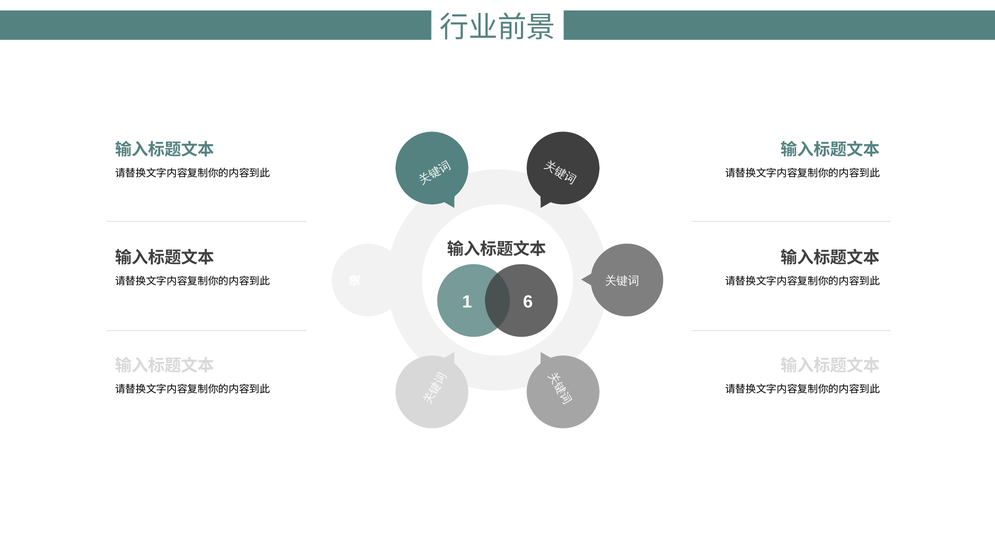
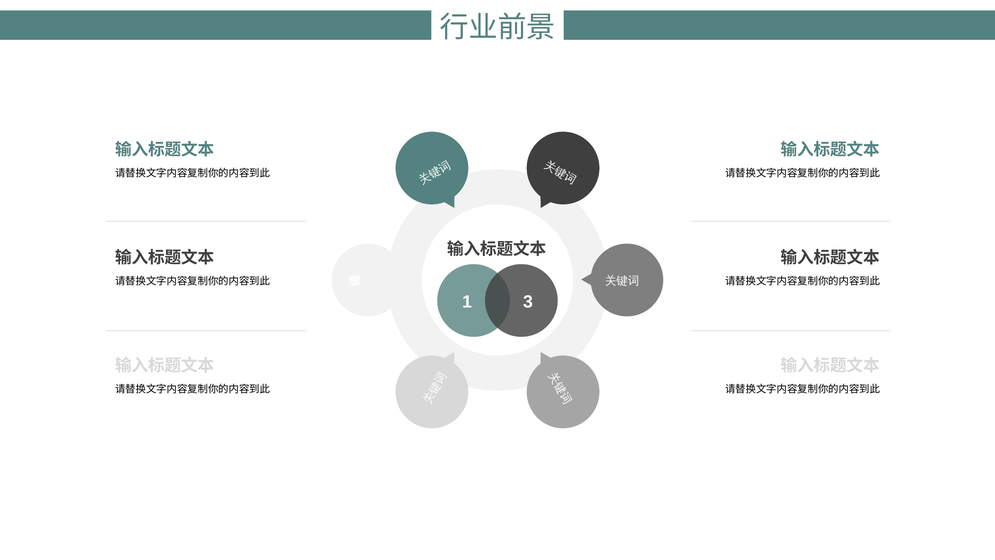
6: 6 -> 3
